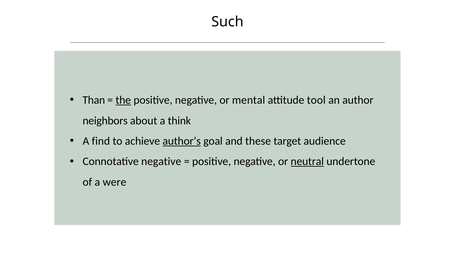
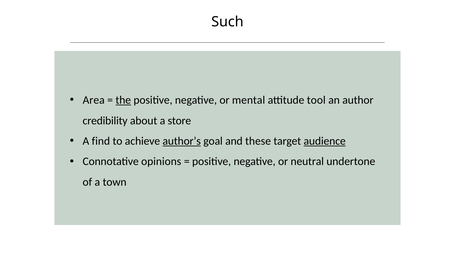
Than: Than -> Area
neighbors: neighbors -> credibility
think: think -> store
audience underline: none -> present
Connotative negative: negative -> opinions
neutral underline: present -> none
were: were -> town
